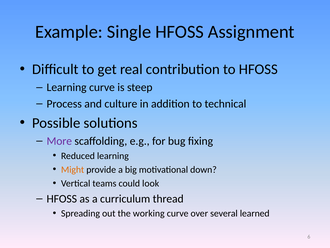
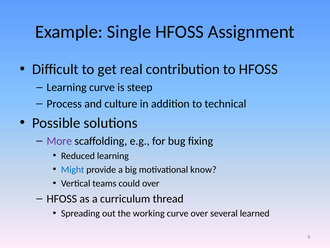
Might colour: orange -> blue
down: down -> know
could look: look -> over
